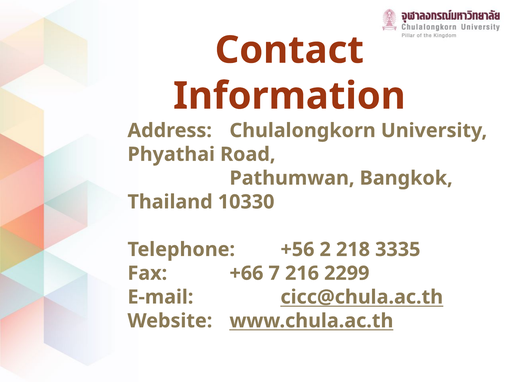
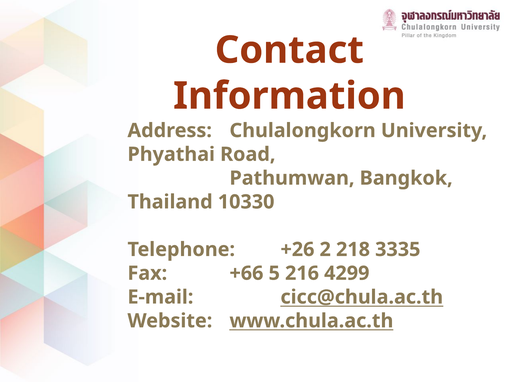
+56: +56 -> +26
7: 7 -> 5
2299: 2299 -> 4299
